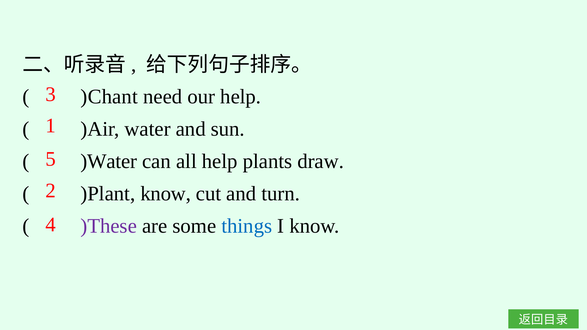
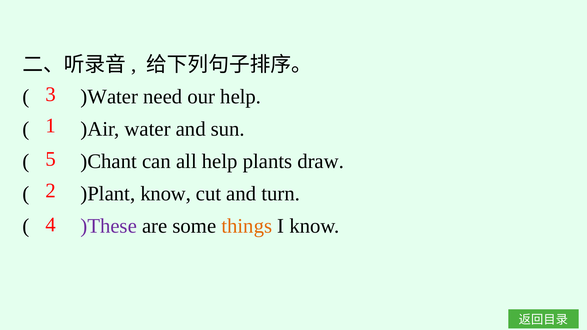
)Chant: )Chant -> )Water
)Water: )Water -> )Chant
things colour: blue -> orange
